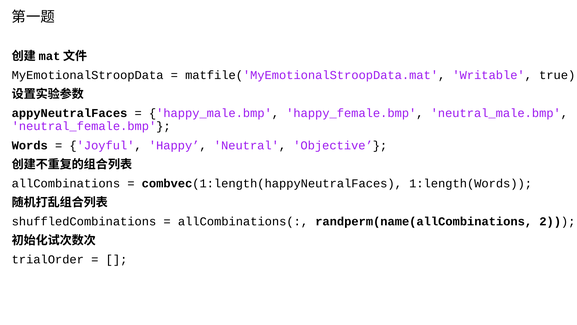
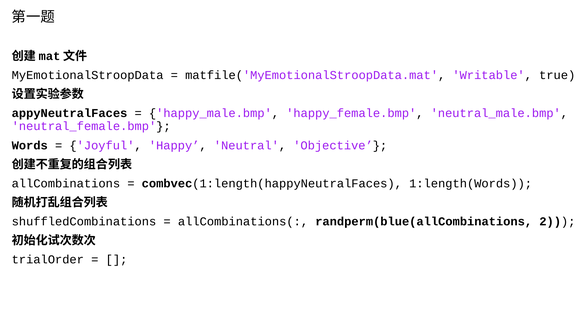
randperm(name(allCombinations: randperm(name(allCombinations -> randperm(blue(allCombinations
